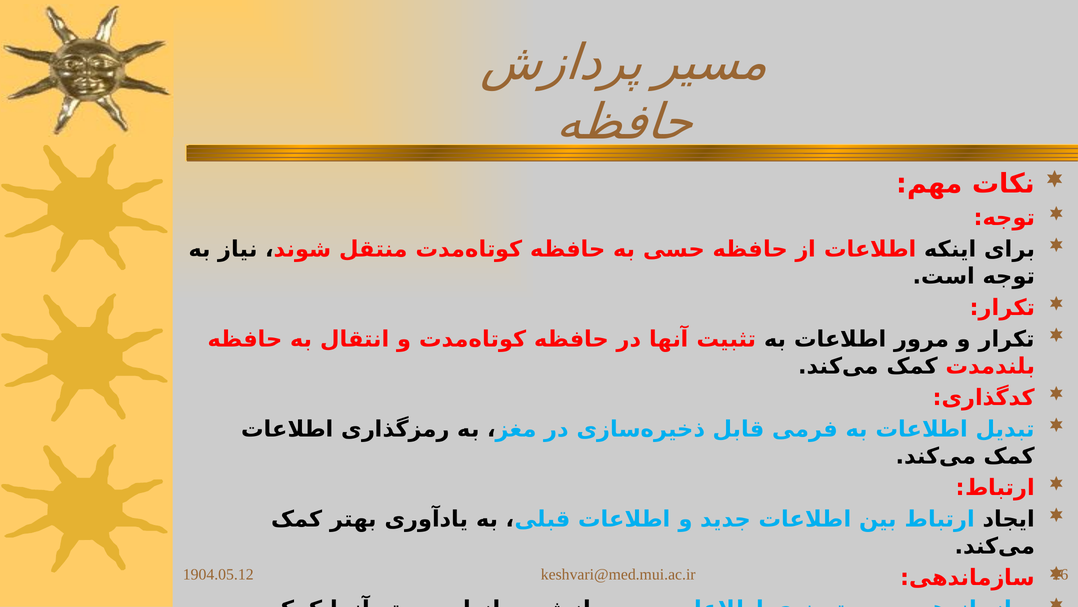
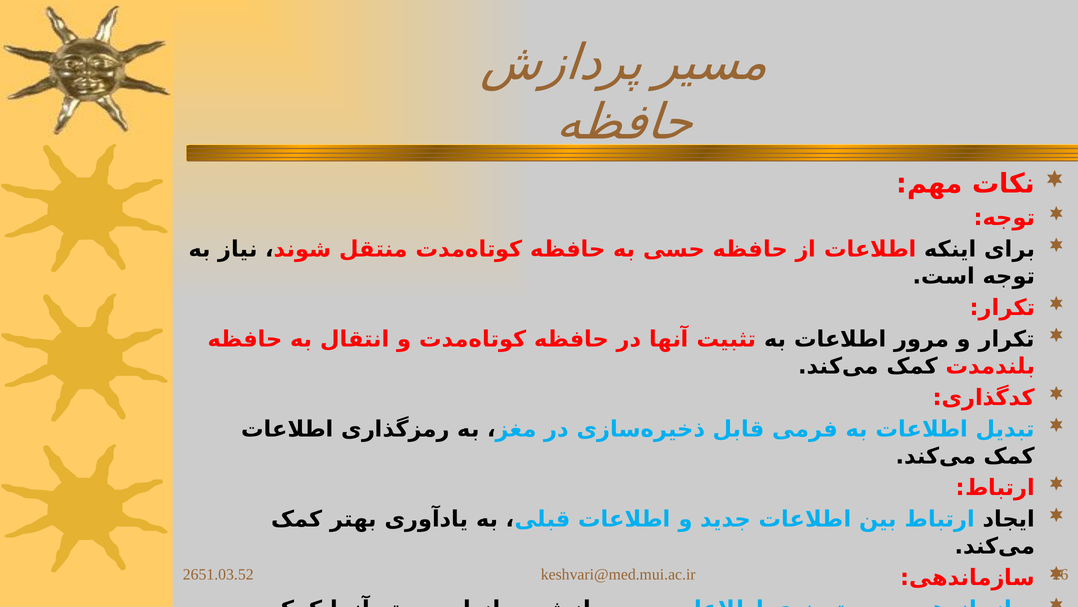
1904.05.12: 1904.05.12 -> 2651.03.52
